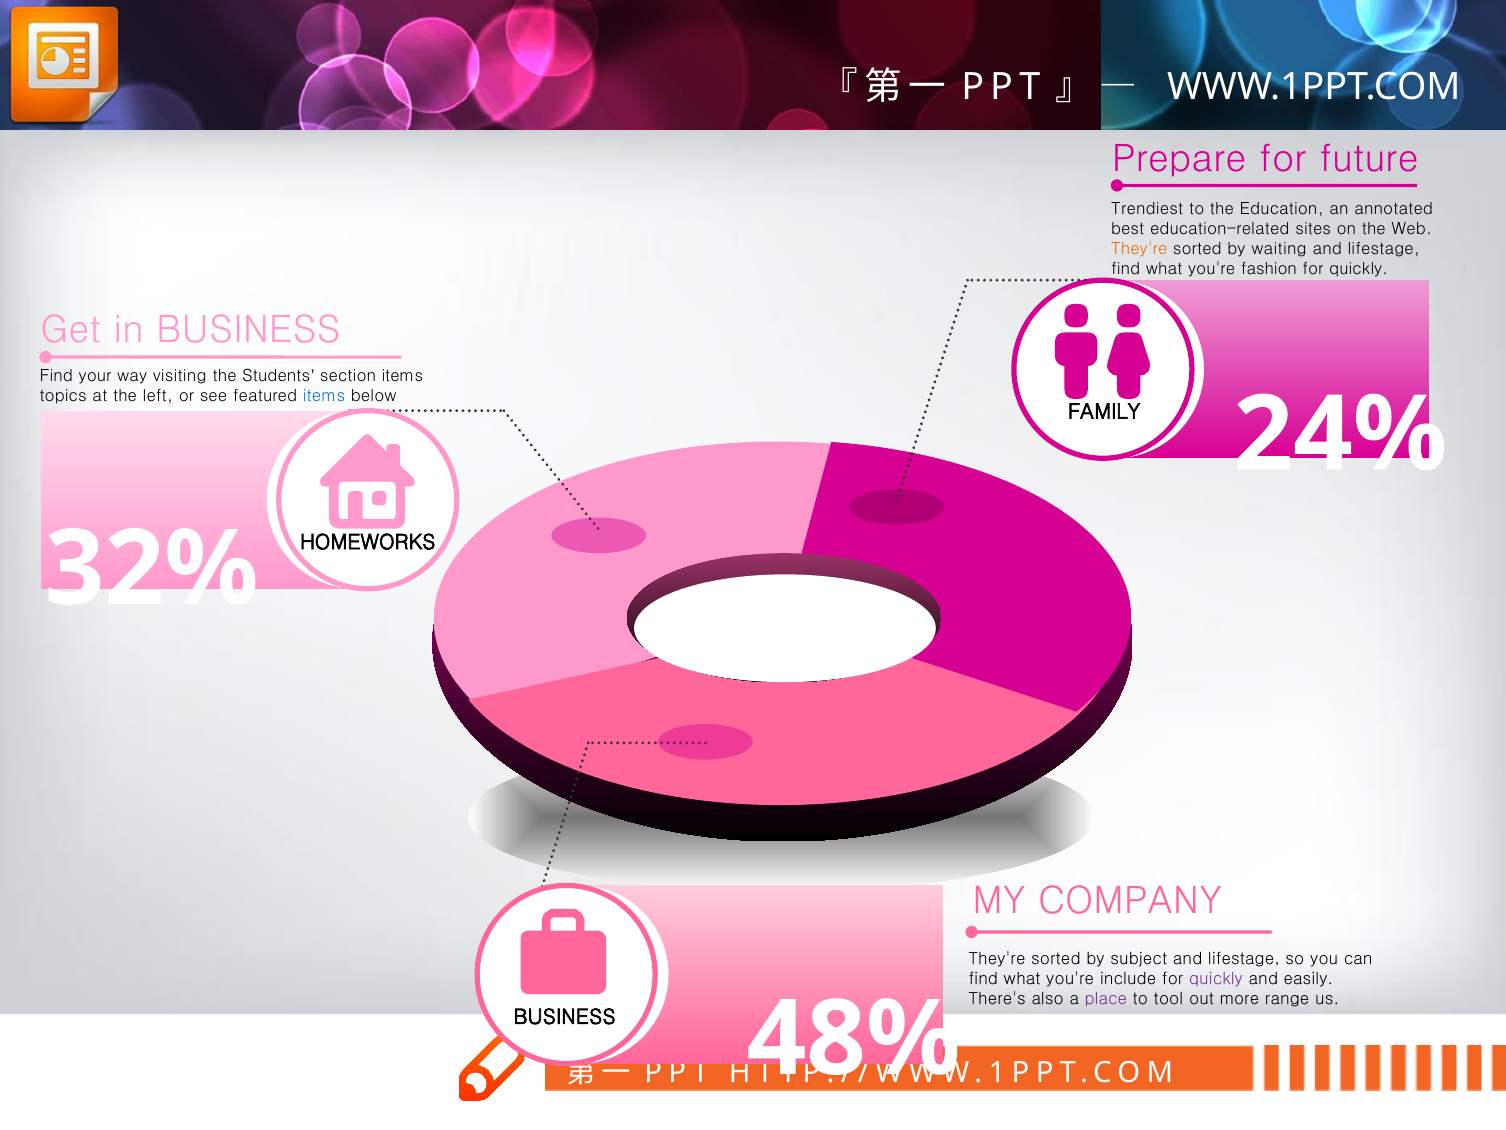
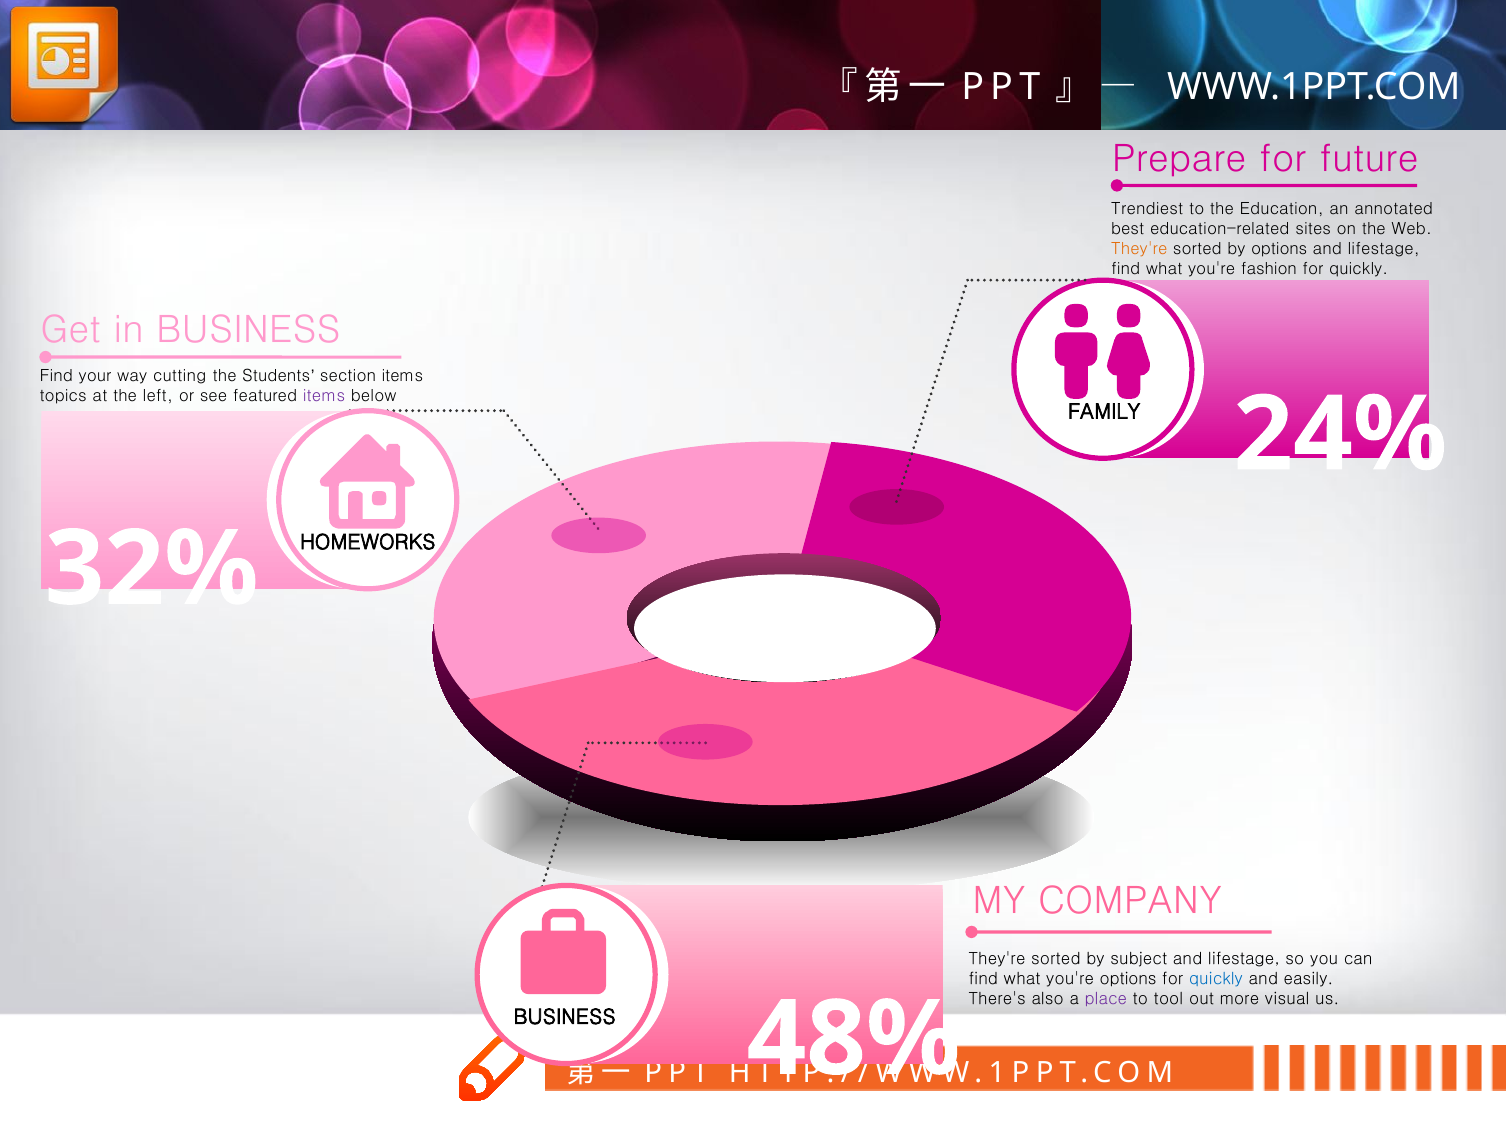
by waiting: waiting -> options
visiting: visiting -> cutting
items at (324, 396) colour: blue -> purple
you're include: include -> options
quickly at (1216, 979) colour: purple -> blue
range: range -> visual
